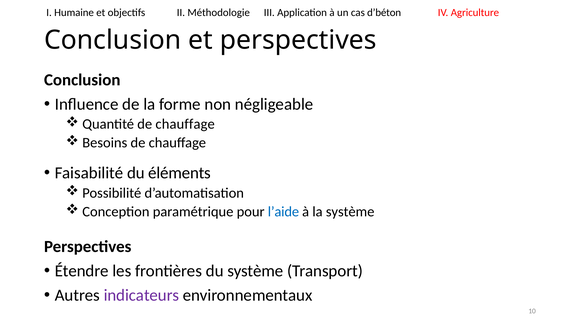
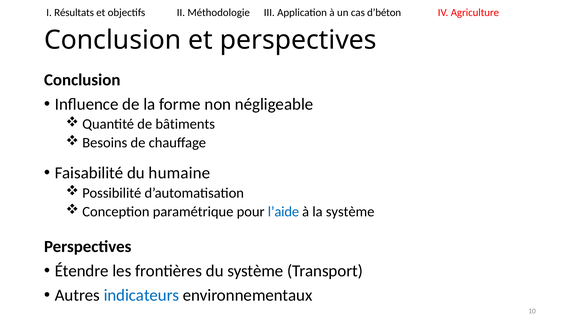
Humaine: Humaine -> Résultats
Quantité de chauffage: chauffage -> bâtiments
éléments: éléments -> humaine
indicateurs colour: purple -> blue
